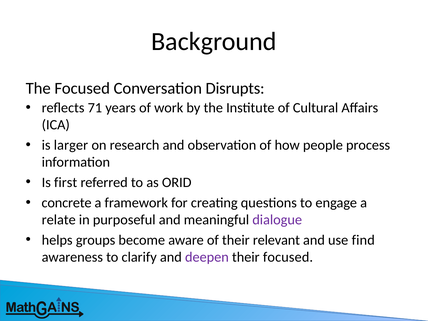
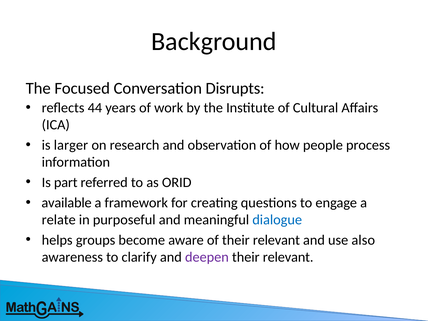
71: 71 -> 44
first: first -> part
concrete: concrete -> available
dialogue colour: purple -> blue
find: find -> also
focused at (288, 257): focused -> relevant
